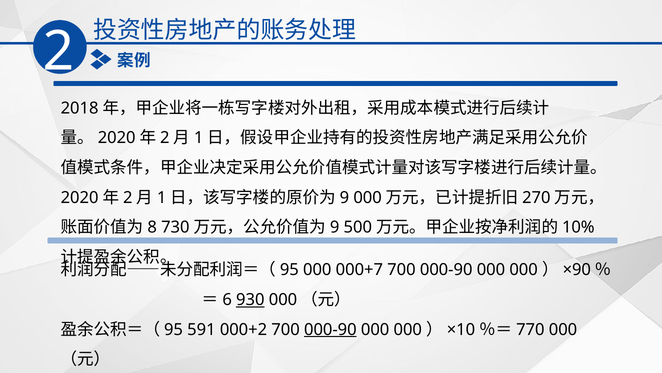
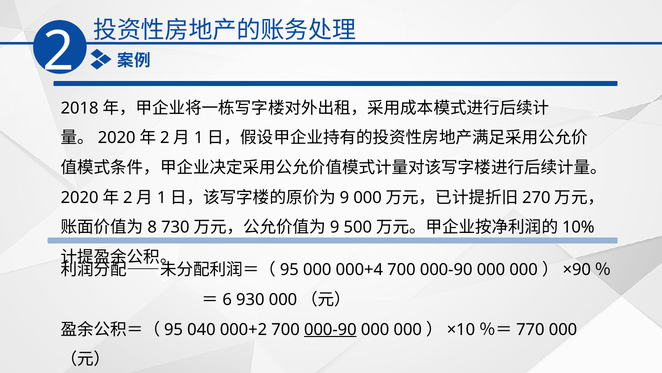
000+7: 000+7 -> 000+4
930 underline: present -> none
591: 591 -> 040
